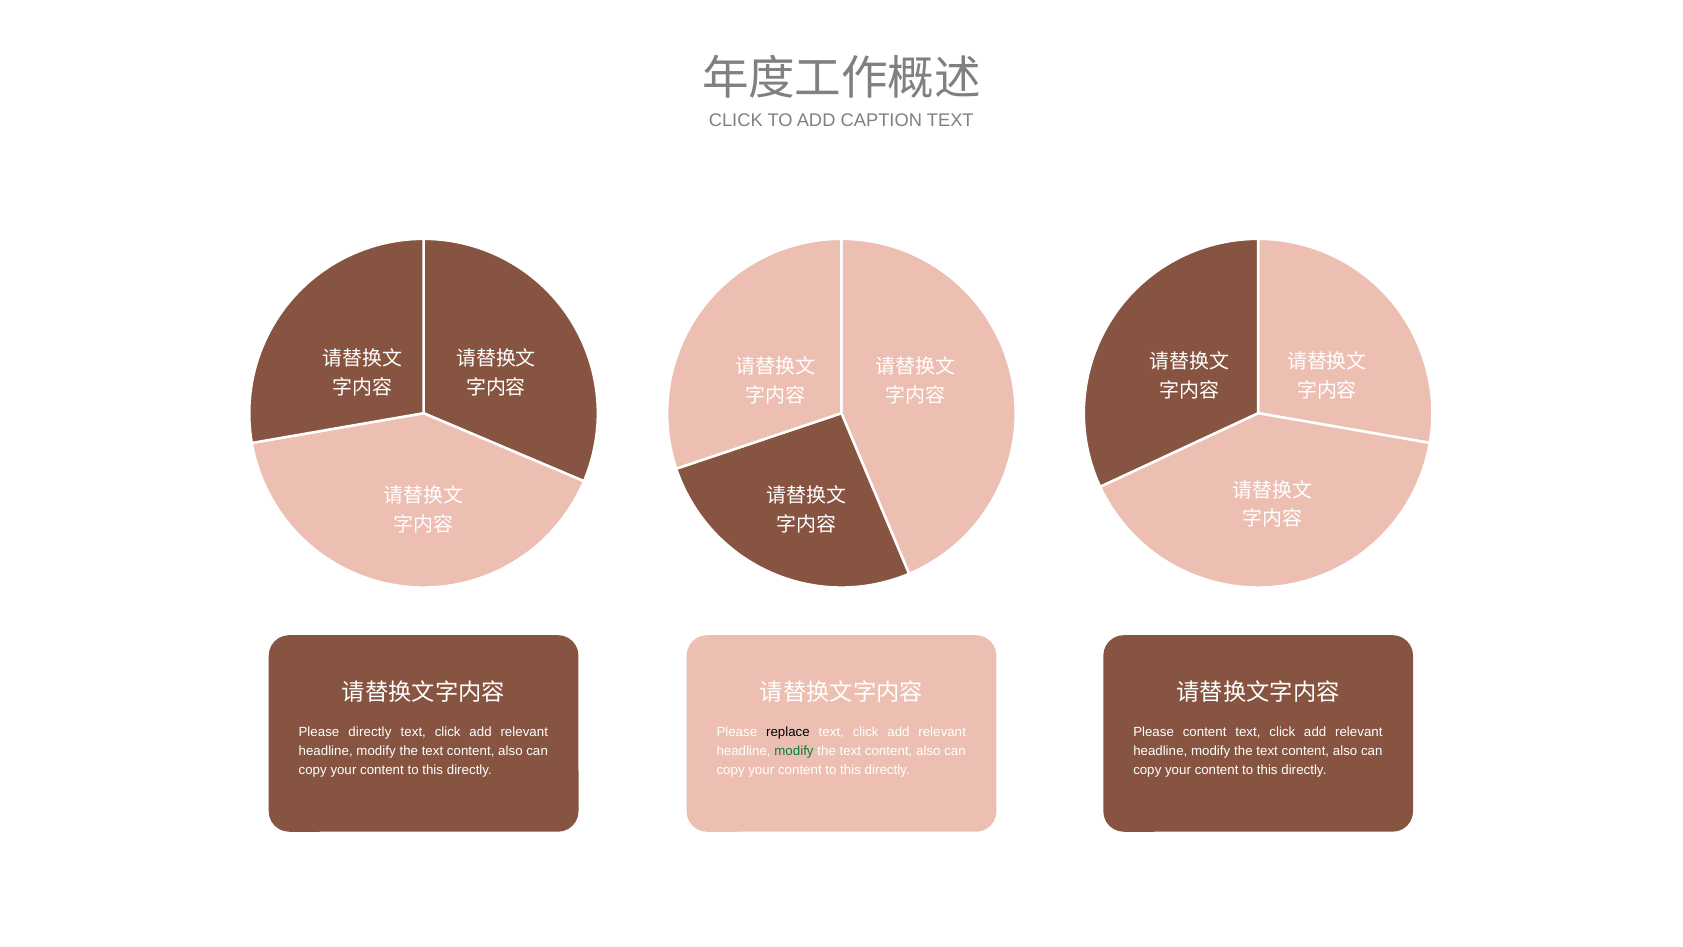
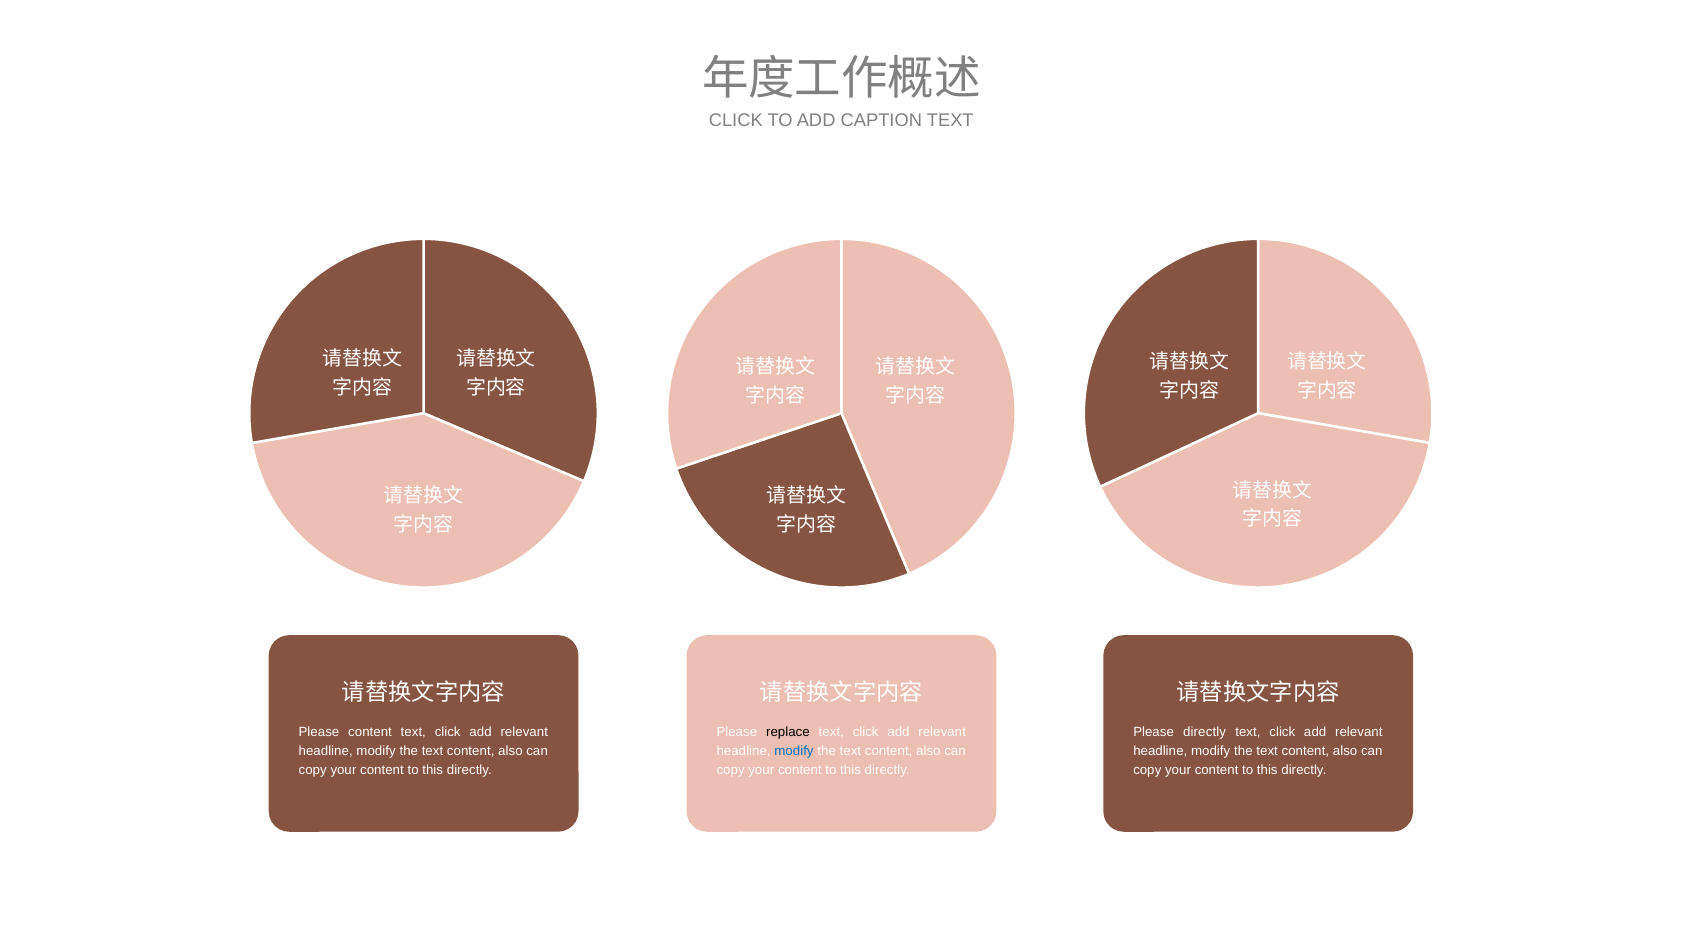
Please directly: directly -> content
Please content: content -> directly
modify at (794, 751) colour: green -> blue
